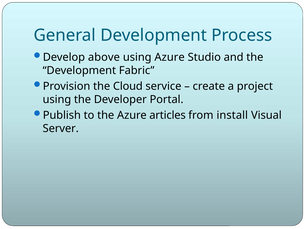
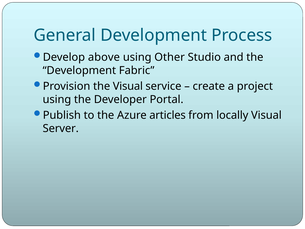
using Azure: Azure -> Other
the Cloud: Cloud -> Visual
install: install -> locally
